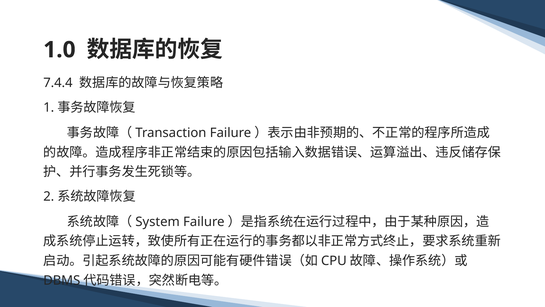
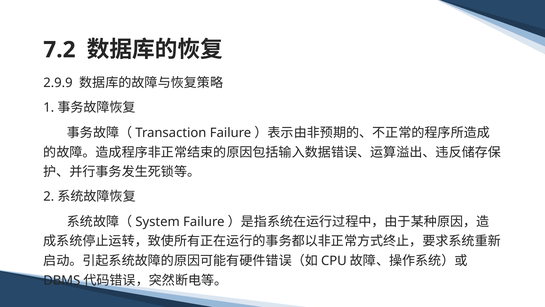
1.0: 1.0 -> 7.2
7.4.4: 7.4.4 -> 2.9.9
